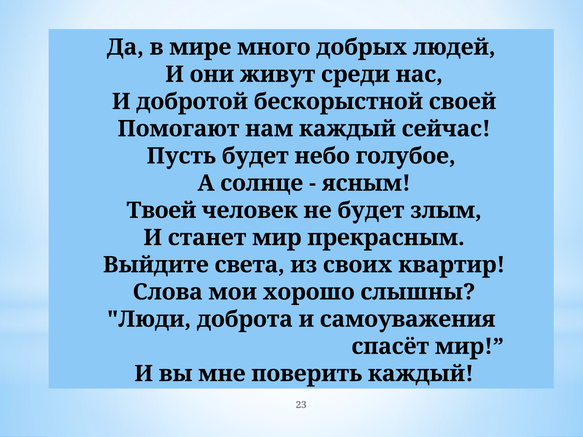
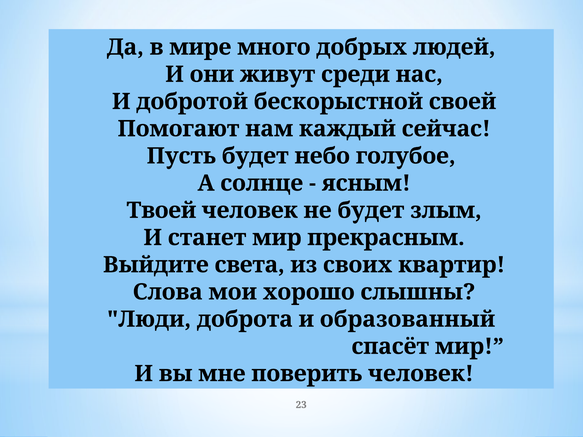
самоуважения: самоуважения -> образованный
поверить каждый: каждый -> человек
